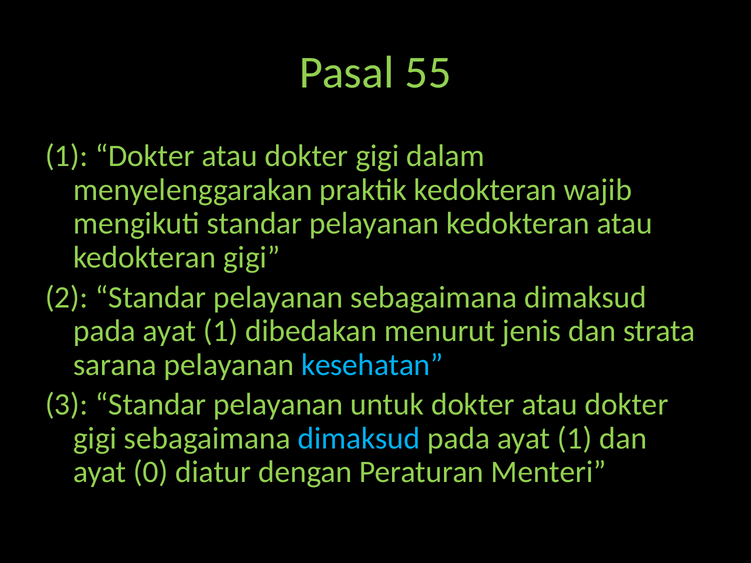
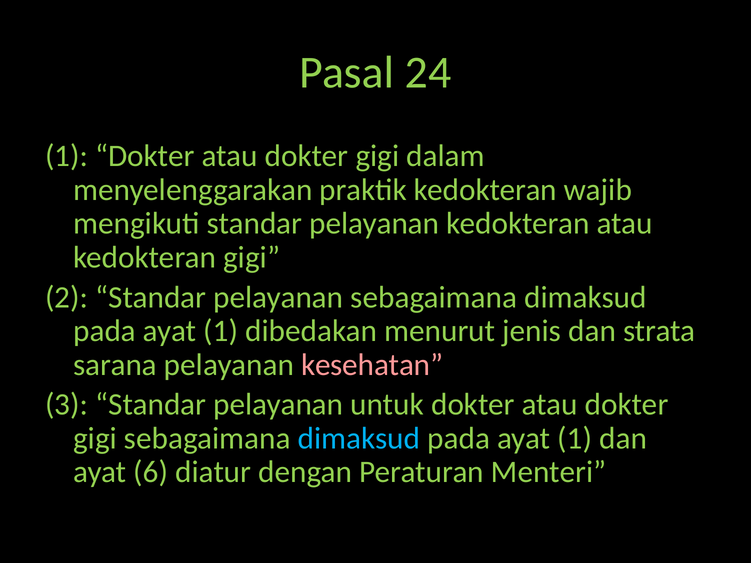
55: 55 -> 24
kesehatan colour: light blue -> pink
0: 0 -> 6
